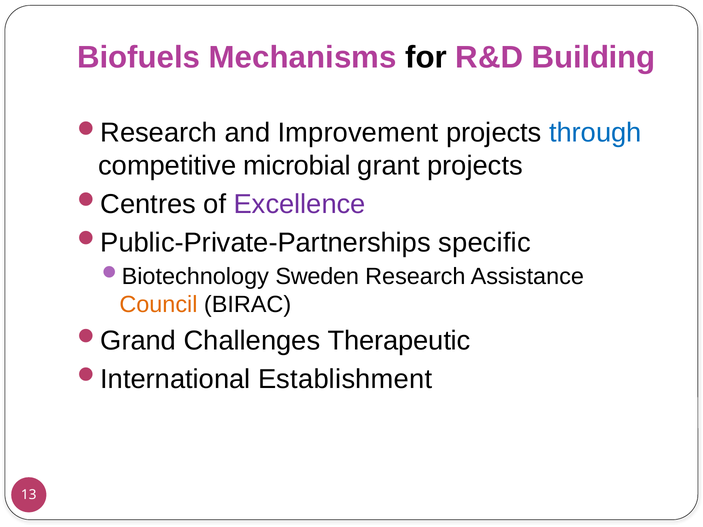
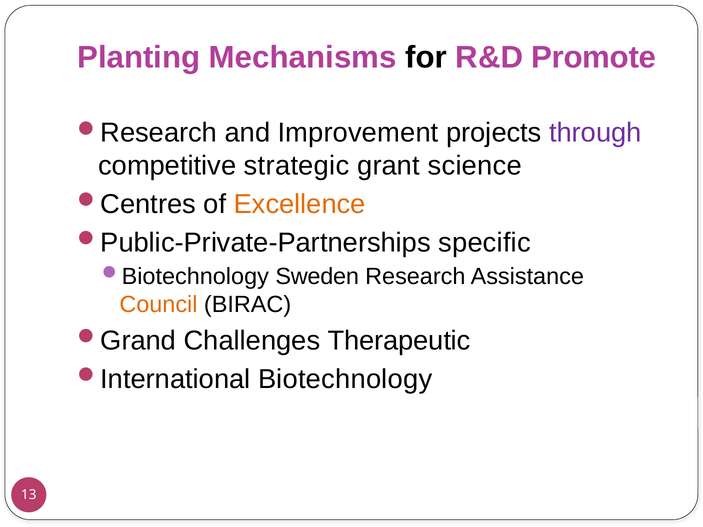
Biofuels: Biofuels -> Planting
Building: Building -> Promote
through colour: blue -> purple
microbial: microbial -> strategic
grant projects: projects -> science
Excellence colour: purple -> orange
Establishment: Establishment -> Biotechnology
